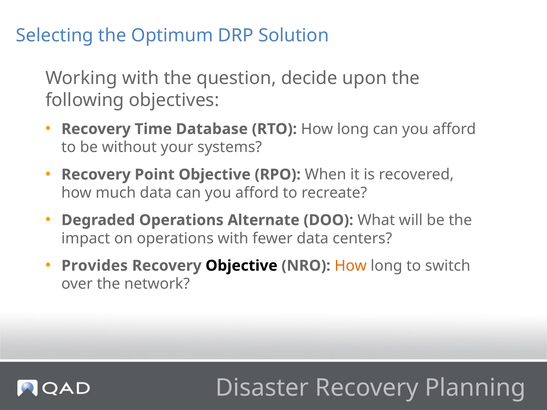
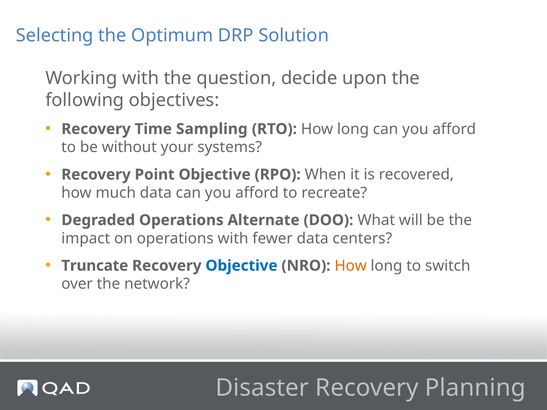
Database: Database -> Sampling
Provides: Provides -> Truncate
Objective at (241, 266) colour: black -> blue
